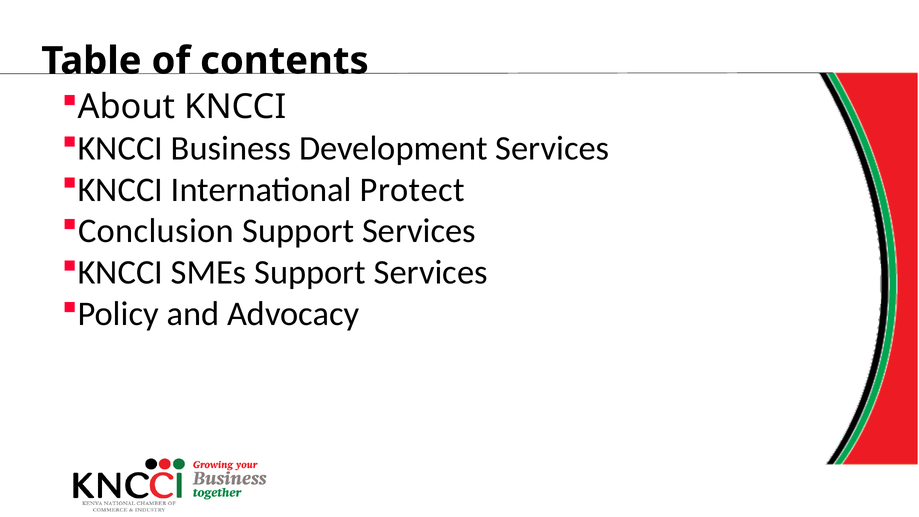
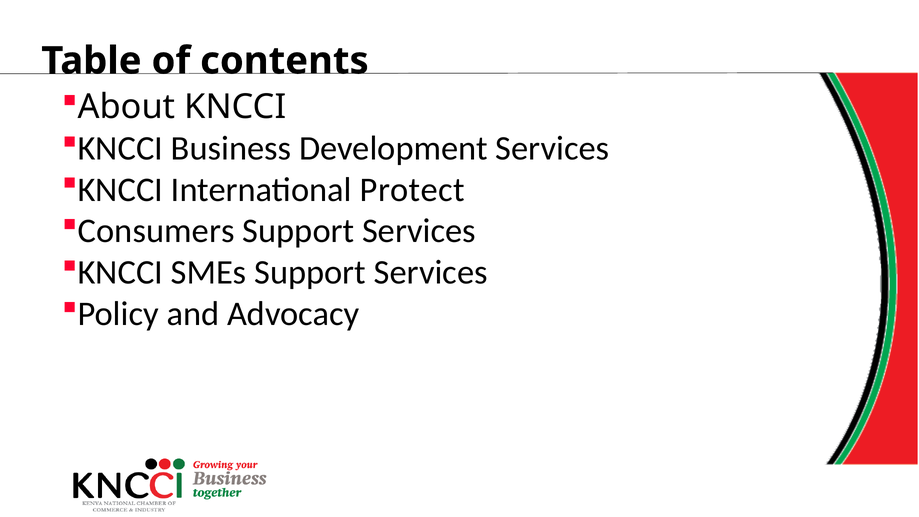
Conclusion: Conclusion -> Consumers
